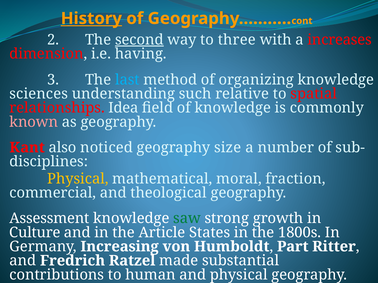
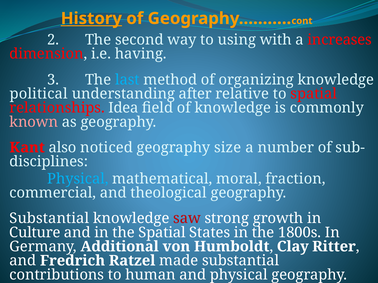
second underline: present -> none
three: three -> using
sciences: sciences -> political
such: such -> after
Physical at (78, 179) colour: yellow -> light blue
Assessment at (49, 219): Assessment -> Substantial
saw colour: green -> red
the Article: Article -> Spatial
Increasing: Increasing -> Additional
Part: Part -> Clay
